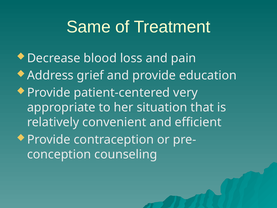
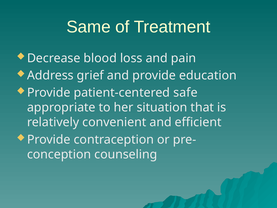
very: very -> safe
